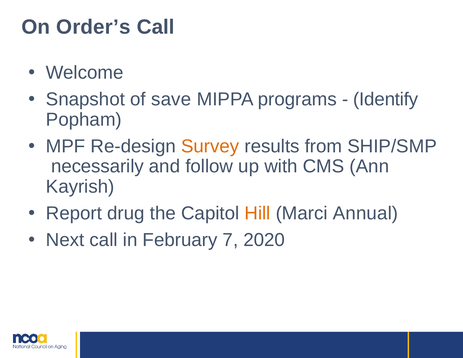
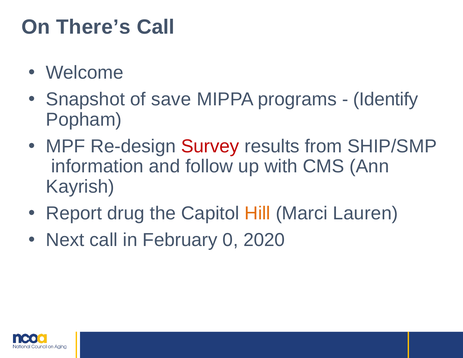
Order’s: Order’s -> There’s
Survey colour: orange -> red
necessarily: necessarily -> information
Annual: Annual -> Lauren
7: 7 -> 0
